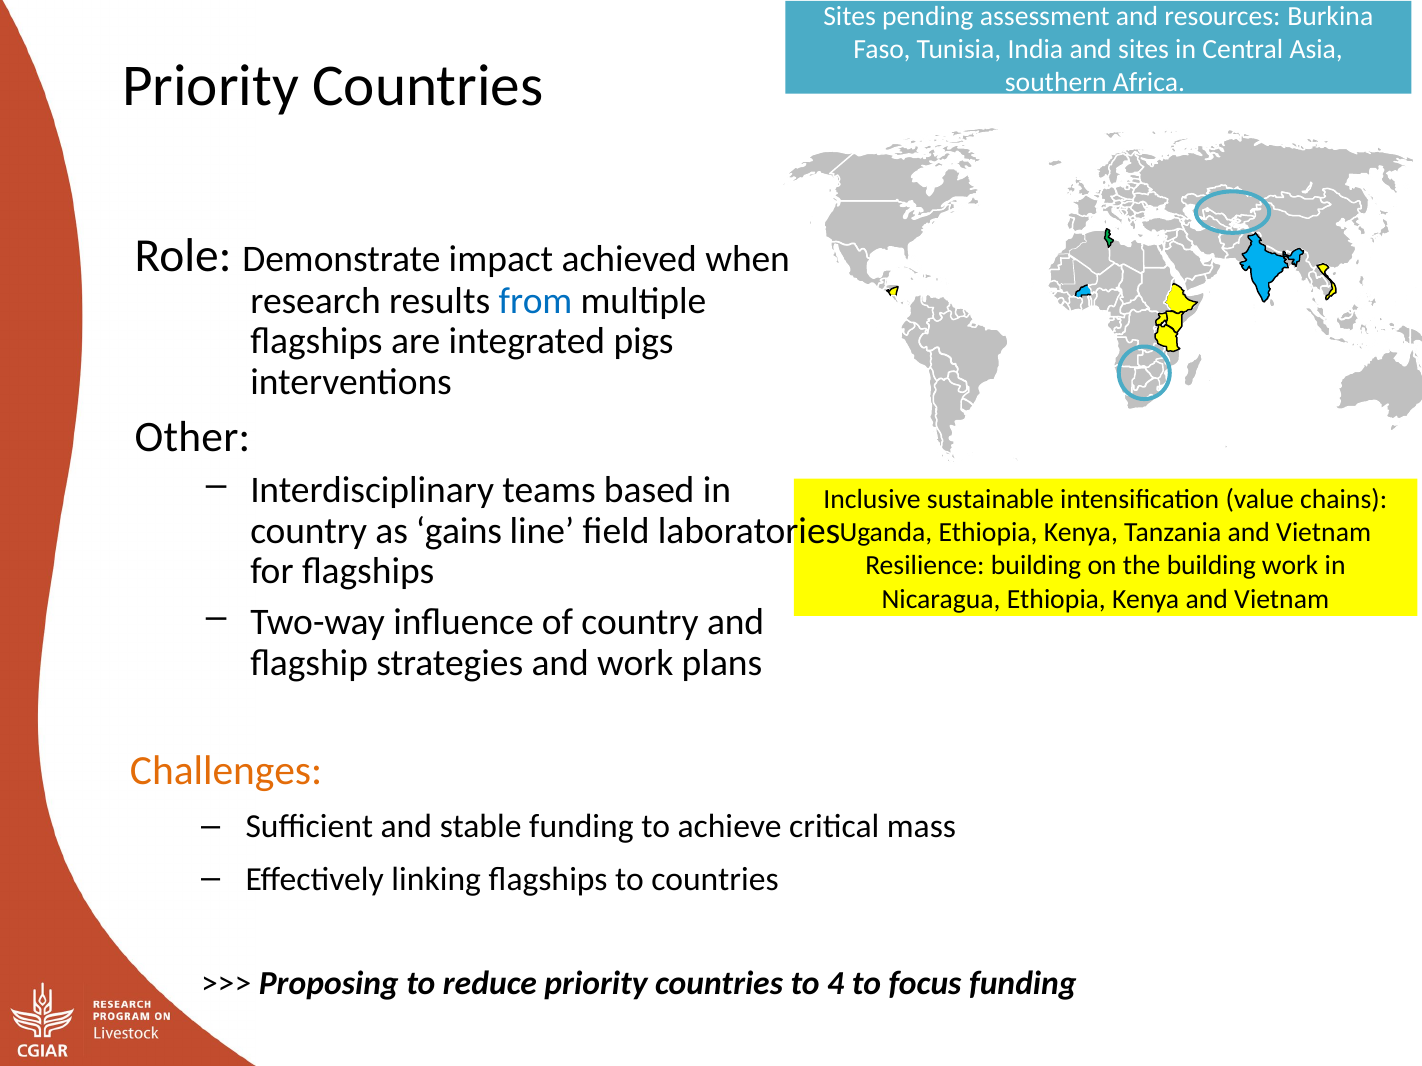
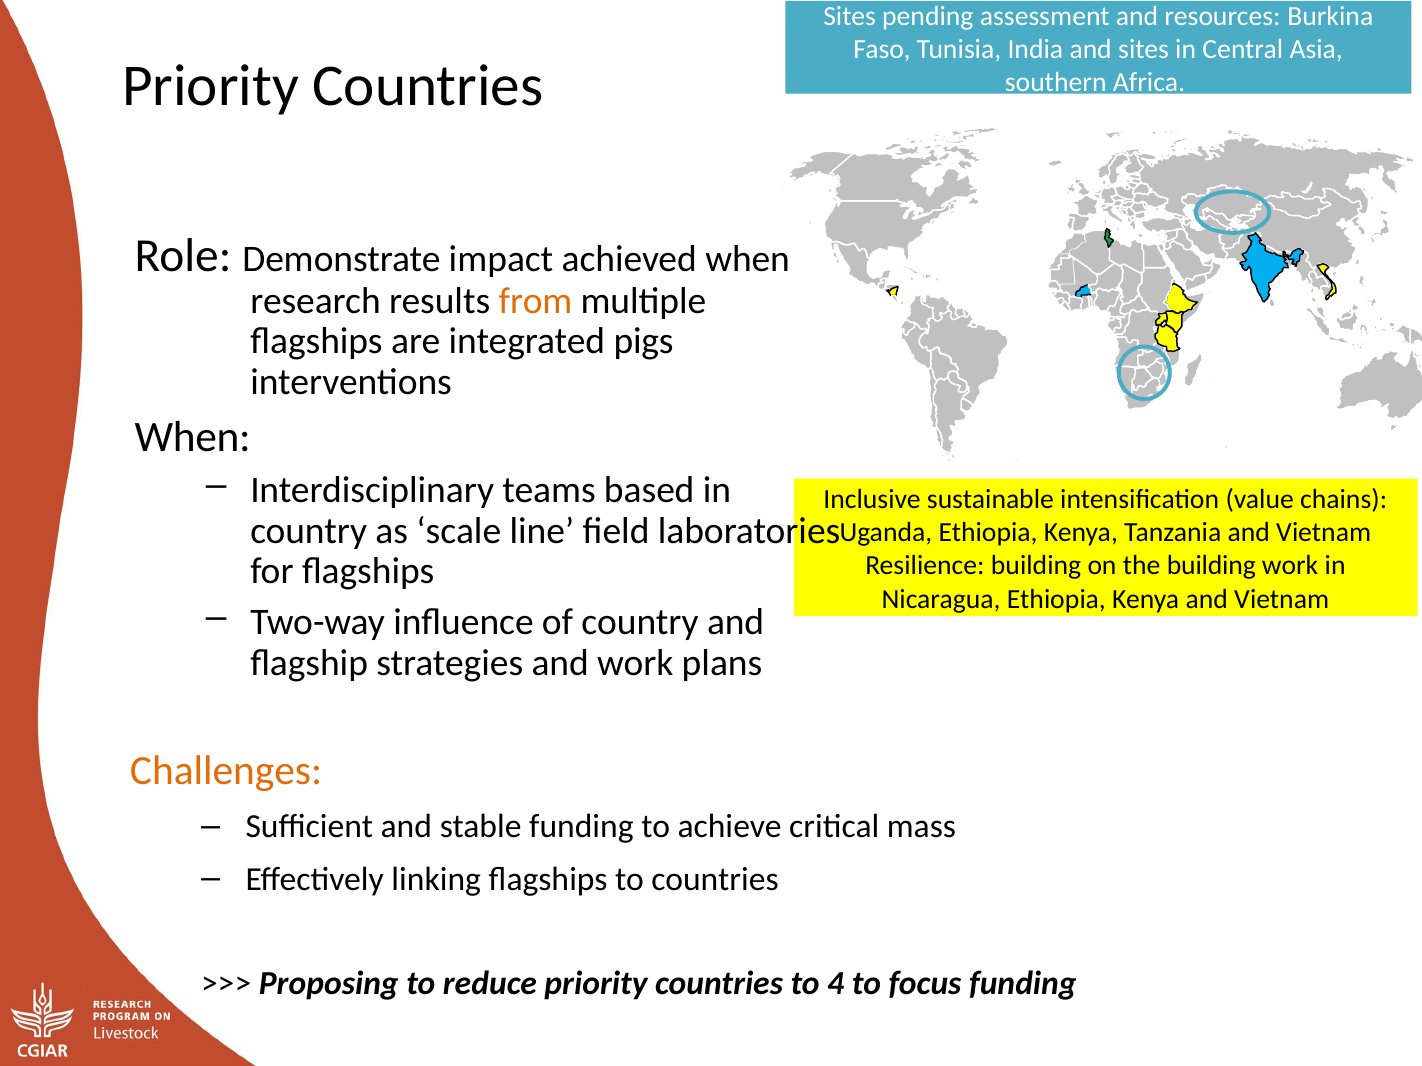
from colour: blue -> orange
Other at (192, 437): Other -> When
gains: gains -> scale
